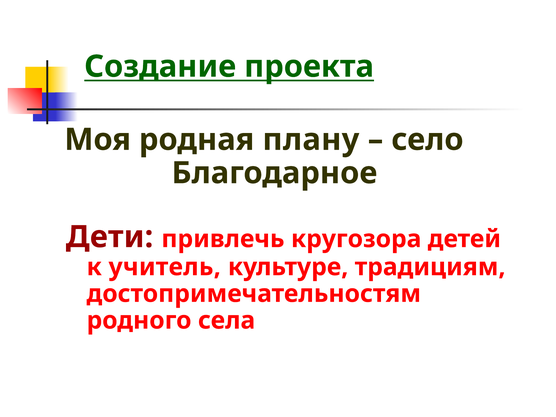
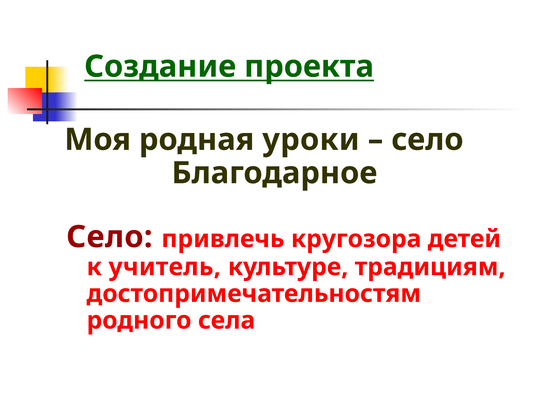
плану: плану -> уроки
Дети at (109, 237): Дети -> Село
